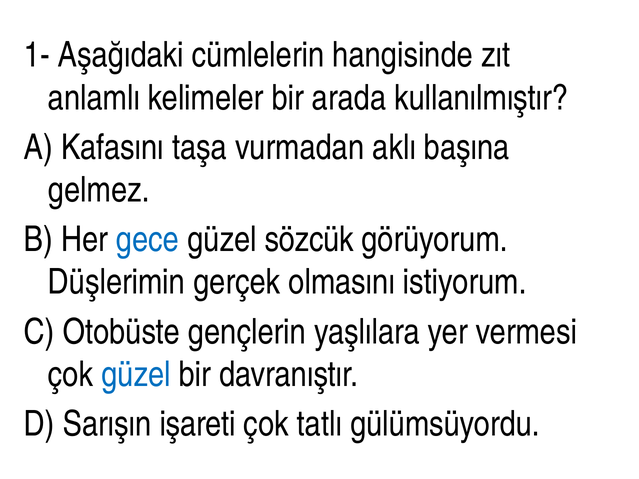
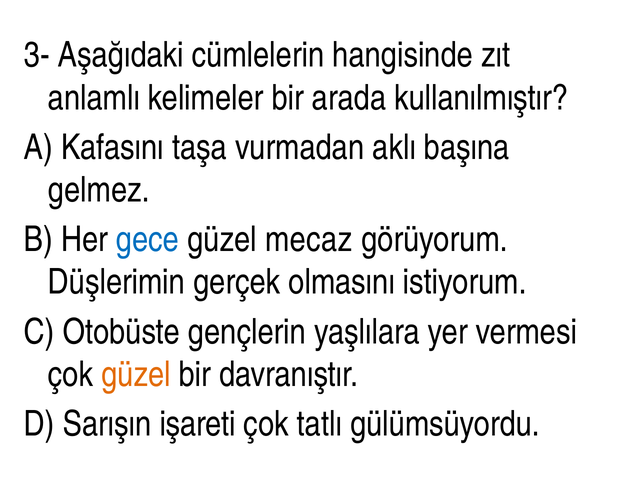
1-: 1- -> 3-
sözcük: sözcük -> mecaz
güzel at (136, 375) colour: blue -> orange
